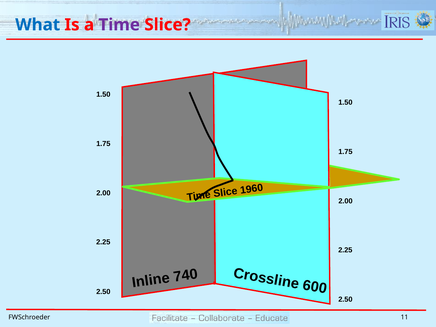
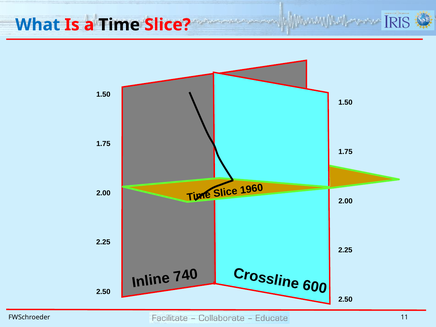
Time at (119, 25) colour: purple -> black
